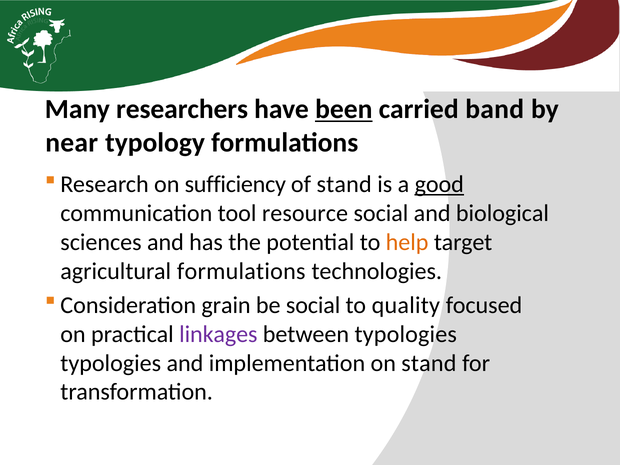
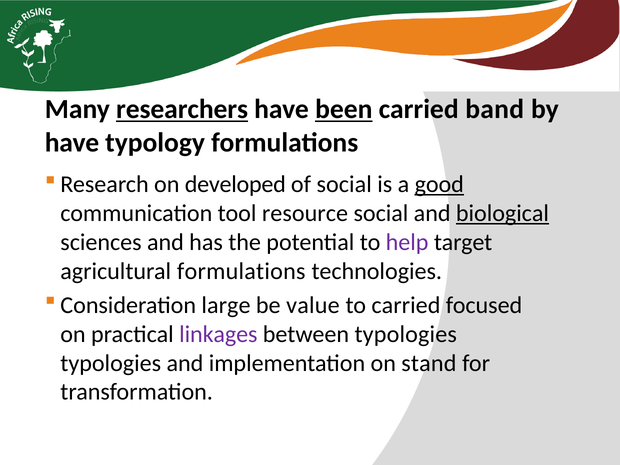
researchers underline: none -> present
near at (72, 142): near -> have
sufficiency: sufficiency -> developed
of stand: stand -> social
biological underline: none -> present
help colour: orange -> purple
grain: grain -> large
be social: social -> value
to quality: quality -> carried
